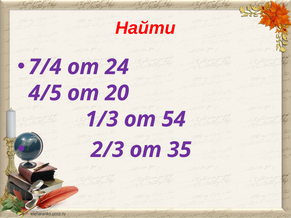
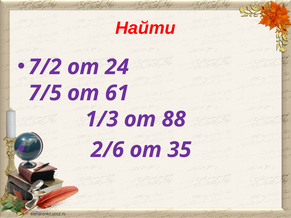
7/4: 7/4 -> 7/2
4/5: 4/5 -> 7/5
20: 20 -> 61
54: 54 -> 88
2/3: 2/3 -> 2/6
